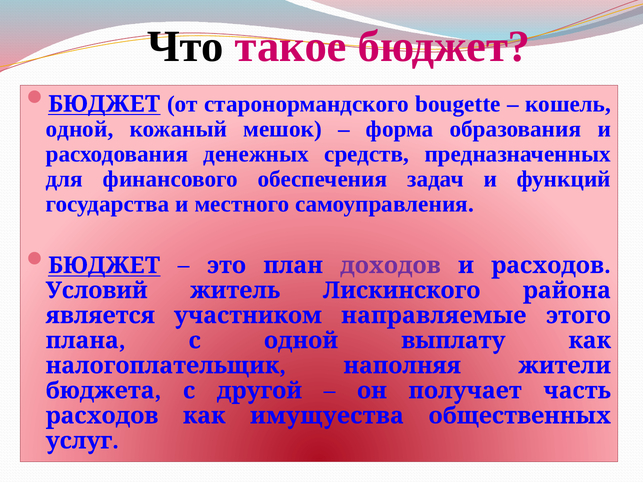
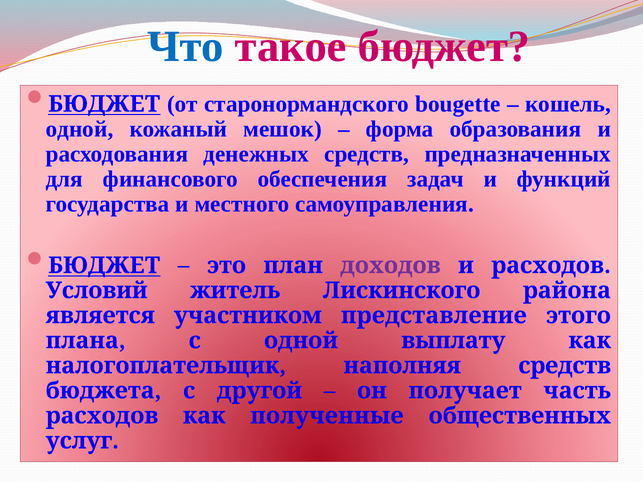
Что colour: black -> blue
направляемые: направляемые -> представление
наполняя жители: жители -> средств
имущуества: имущуества -> полученные
